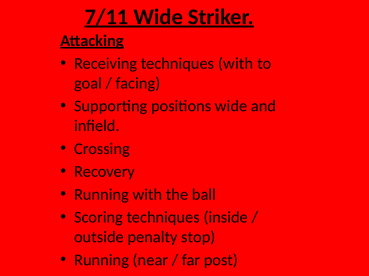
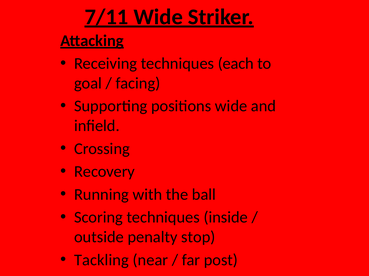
techniques with: with -> each
Running at (102, 261): Running -> Tackling
